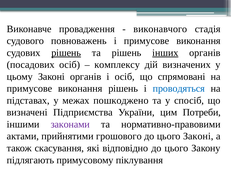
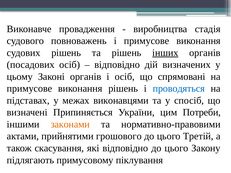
виконавчого: виконавчого -> виробництва
рішень at (66, 53) underline: present -> none
комплексу at (117, 65): комплексу -> відповідно
пошкоджено: пошкоджено -> виконавцями
Підприємства: Підприємства -> Припиняється
законами colour: purple -> orange
цього Законі: Законі -> Третій
